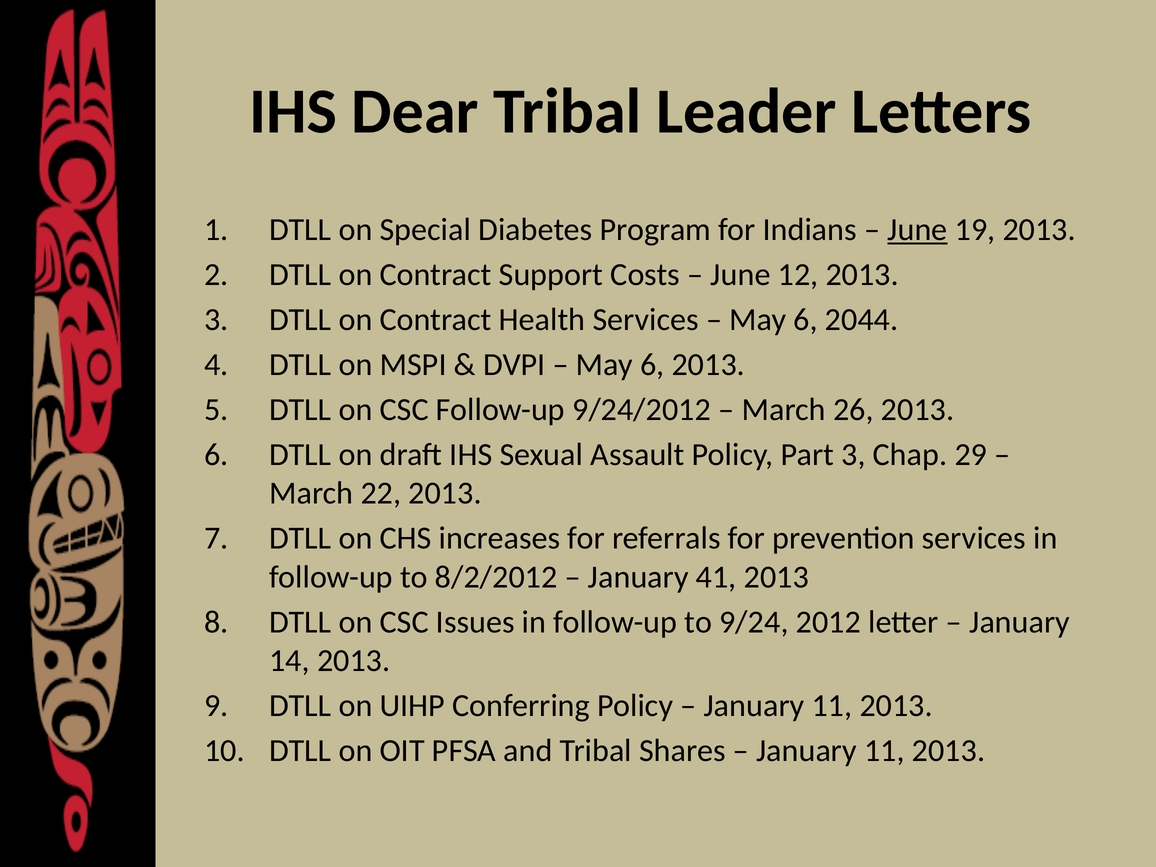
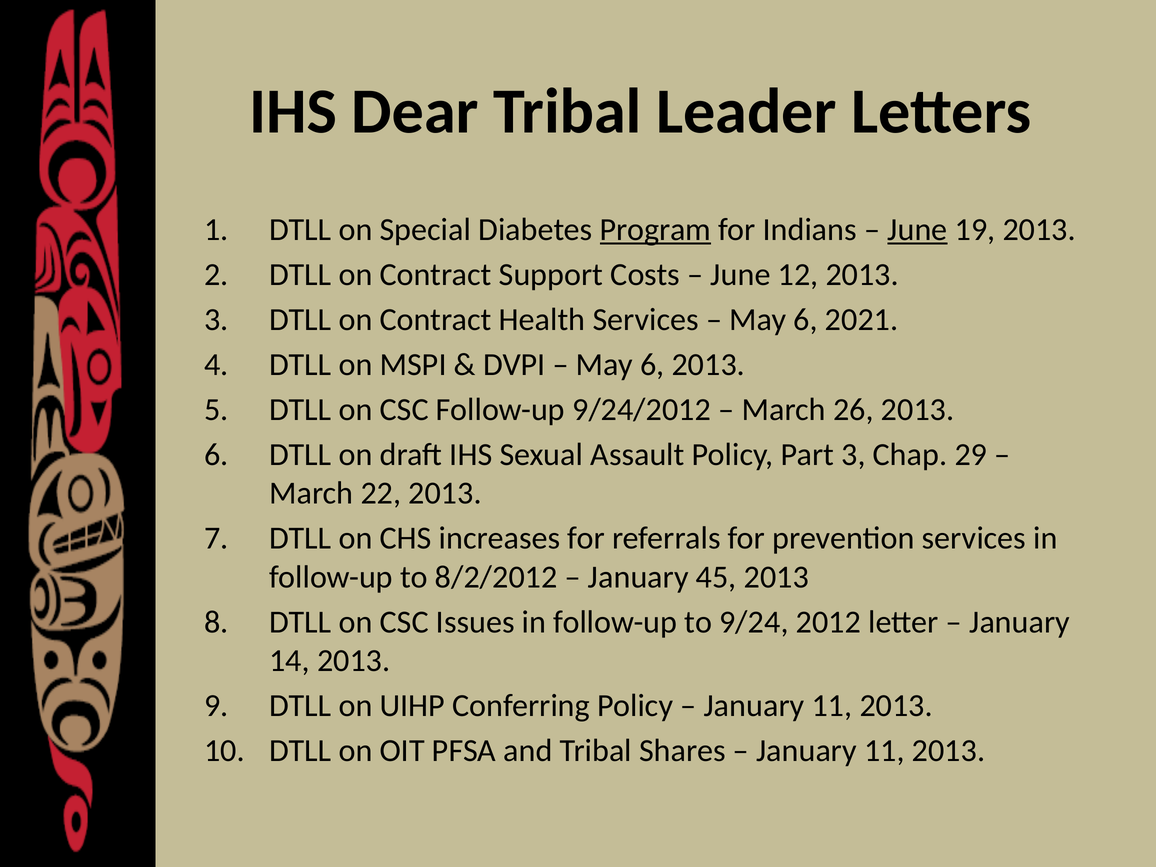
Program underline: none -> present
2044: 2044 -> 2021
41: 41 -> 45
